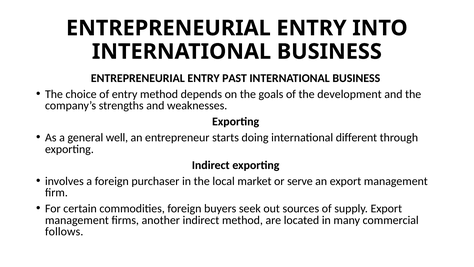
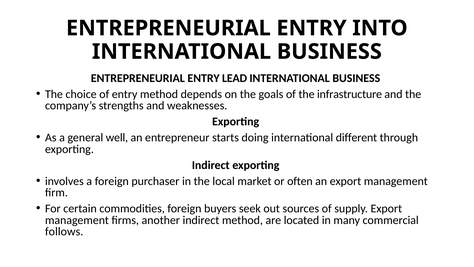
PAST: PAST -> LEAD
development: development -> infrastructure
serve: serve -> often
